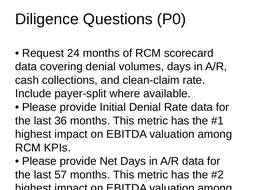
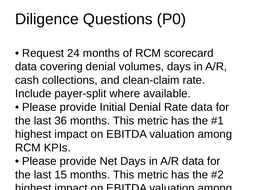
57: 57 -> 15
